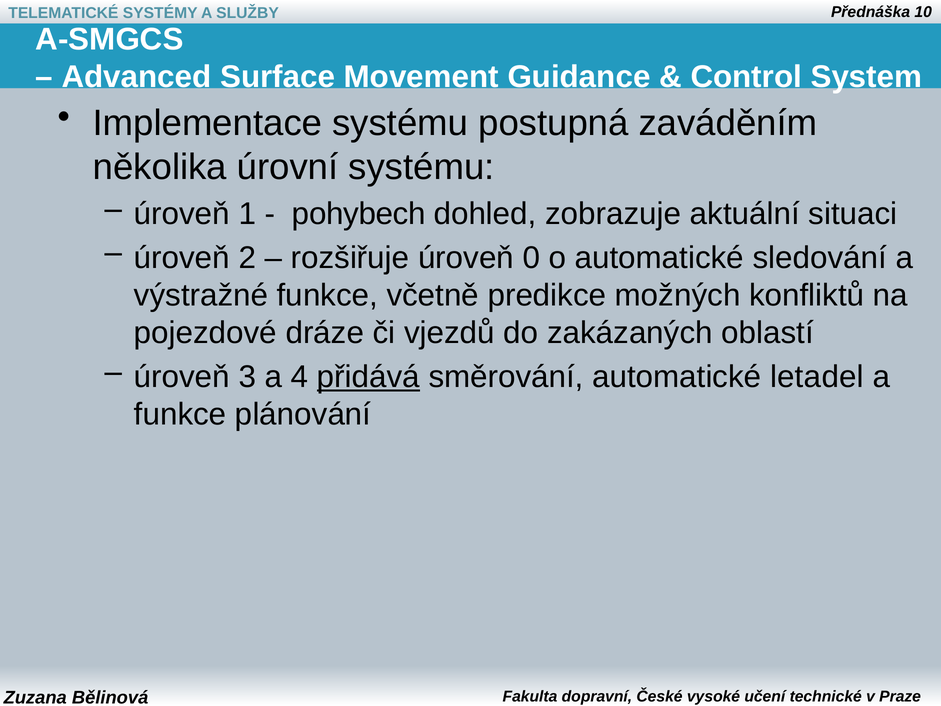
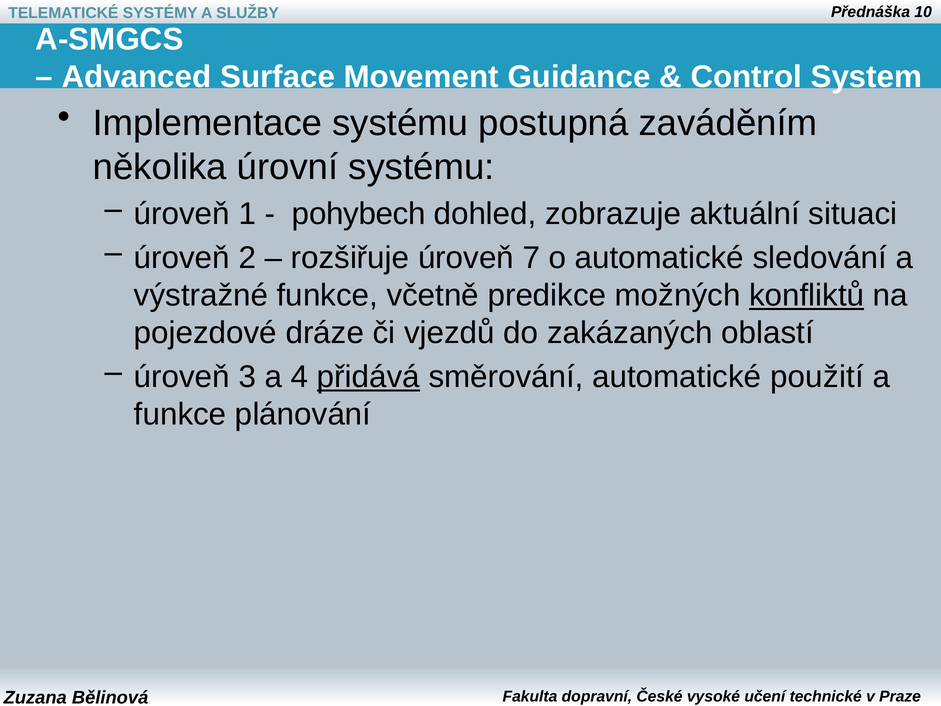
0: 0 -> 7
konfliktů underline: none -> present
letadel: letadel -> použití
